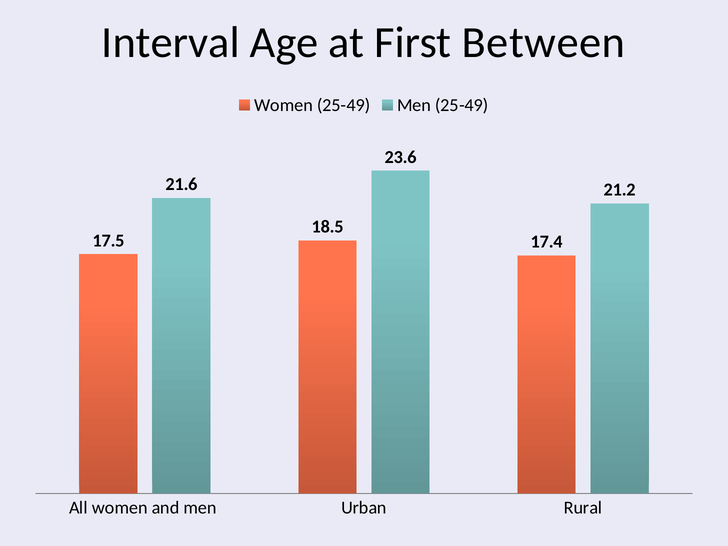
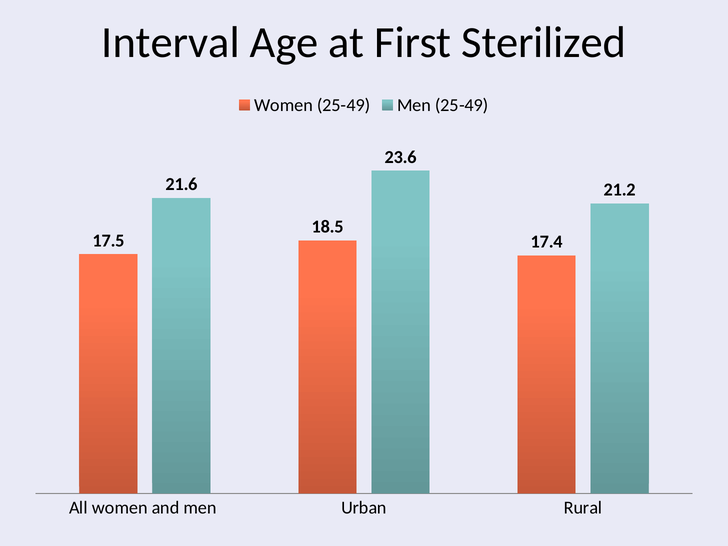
Between: Between -> Sterilized
